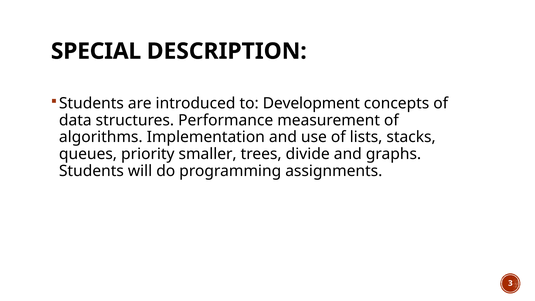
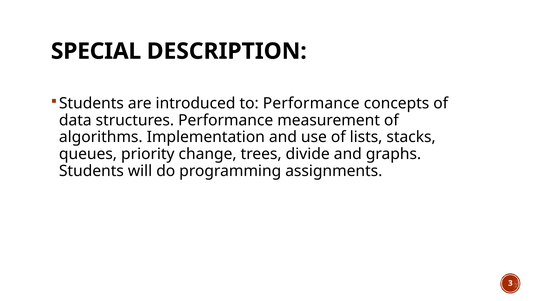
to Development: Development -> Performance
smaller: smaller -> change
